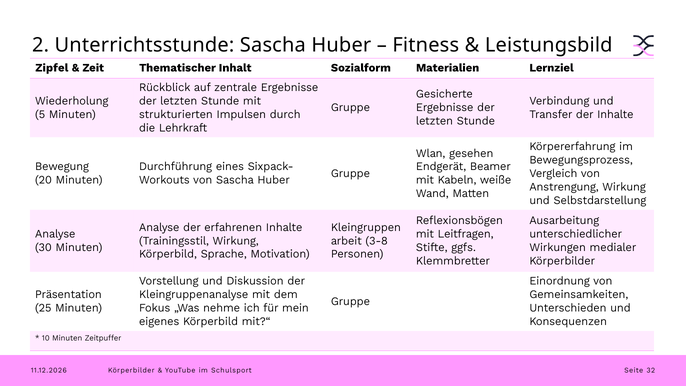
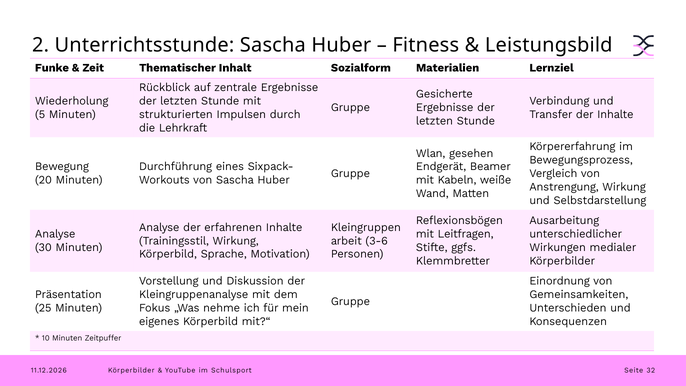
Zipfel: Zipfel -> Funke
3-8: 3-8 -> 3-6
